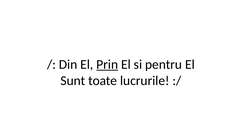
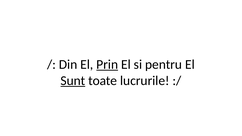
Sunt underline: none -> present
